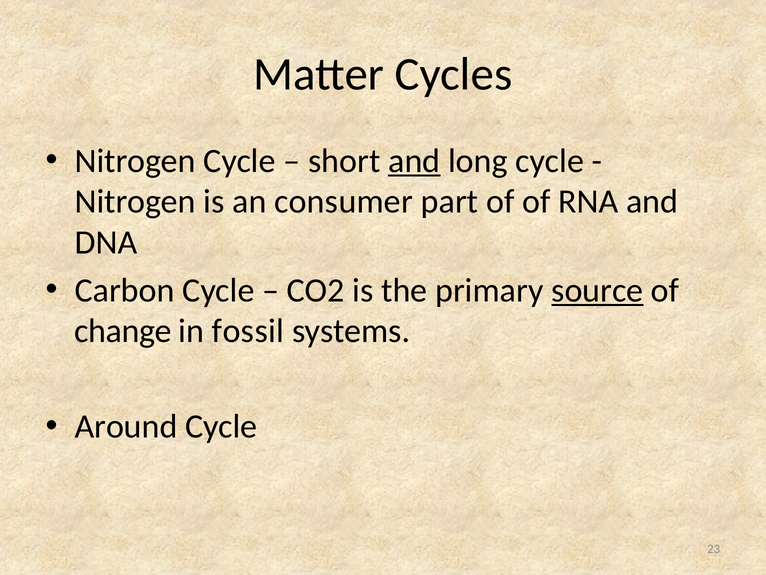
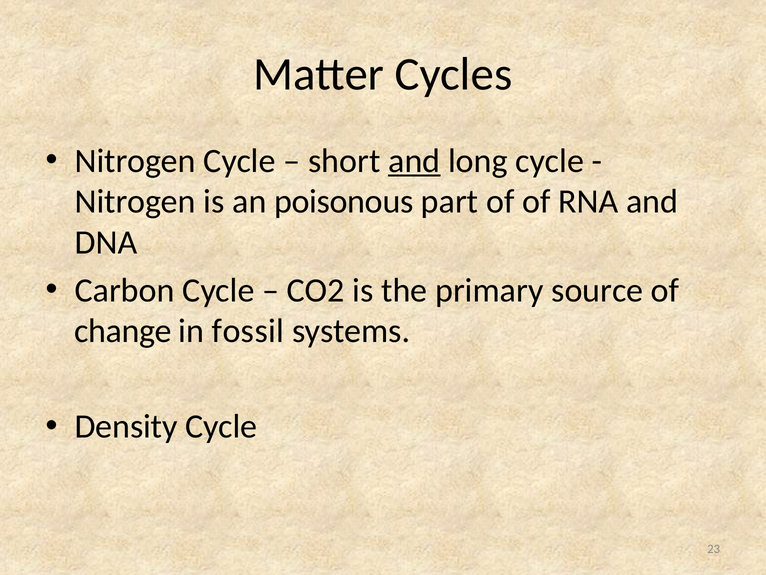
consumer: consumer -> poisonous
source underline: present -> none
Around: Around -> Density
